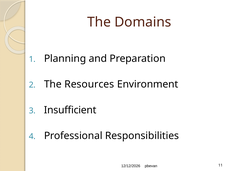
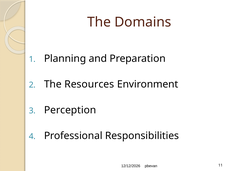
Insufficient: Insufficient -> Perception
